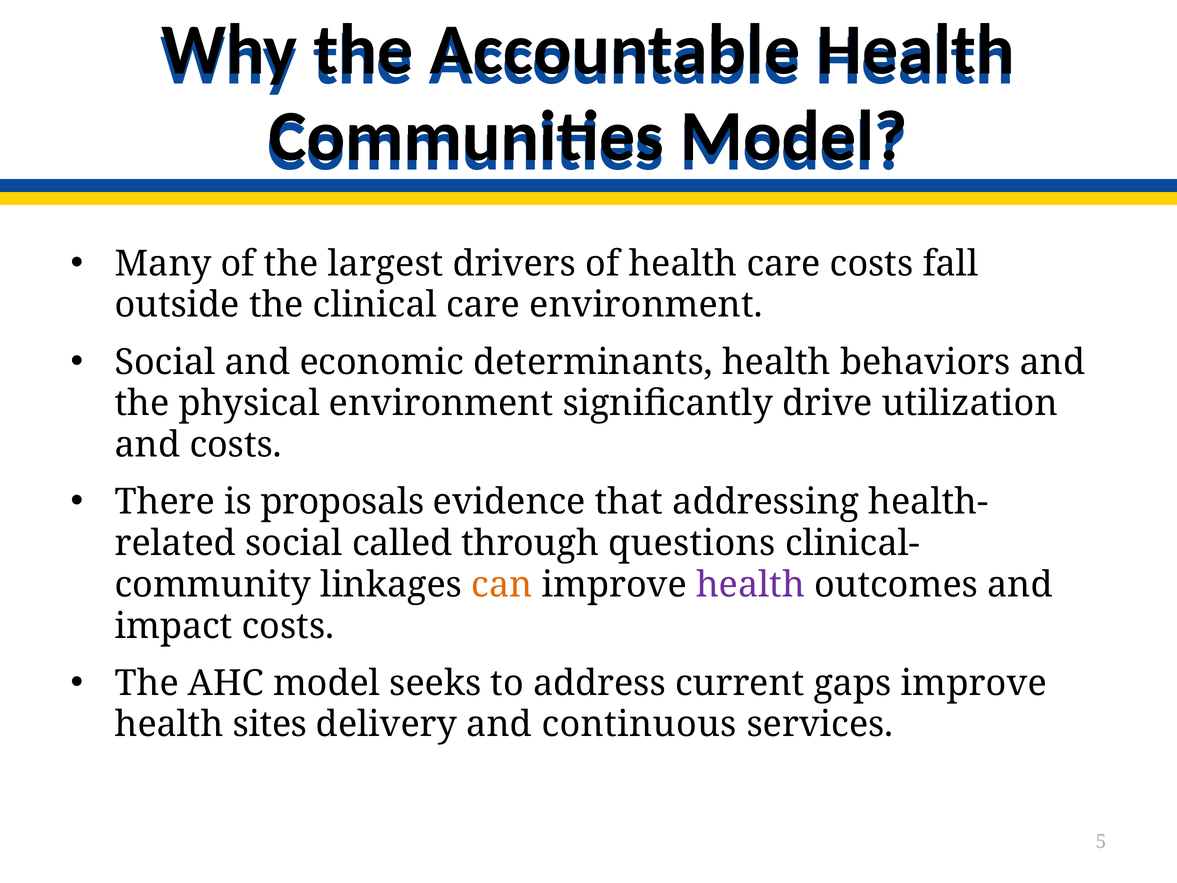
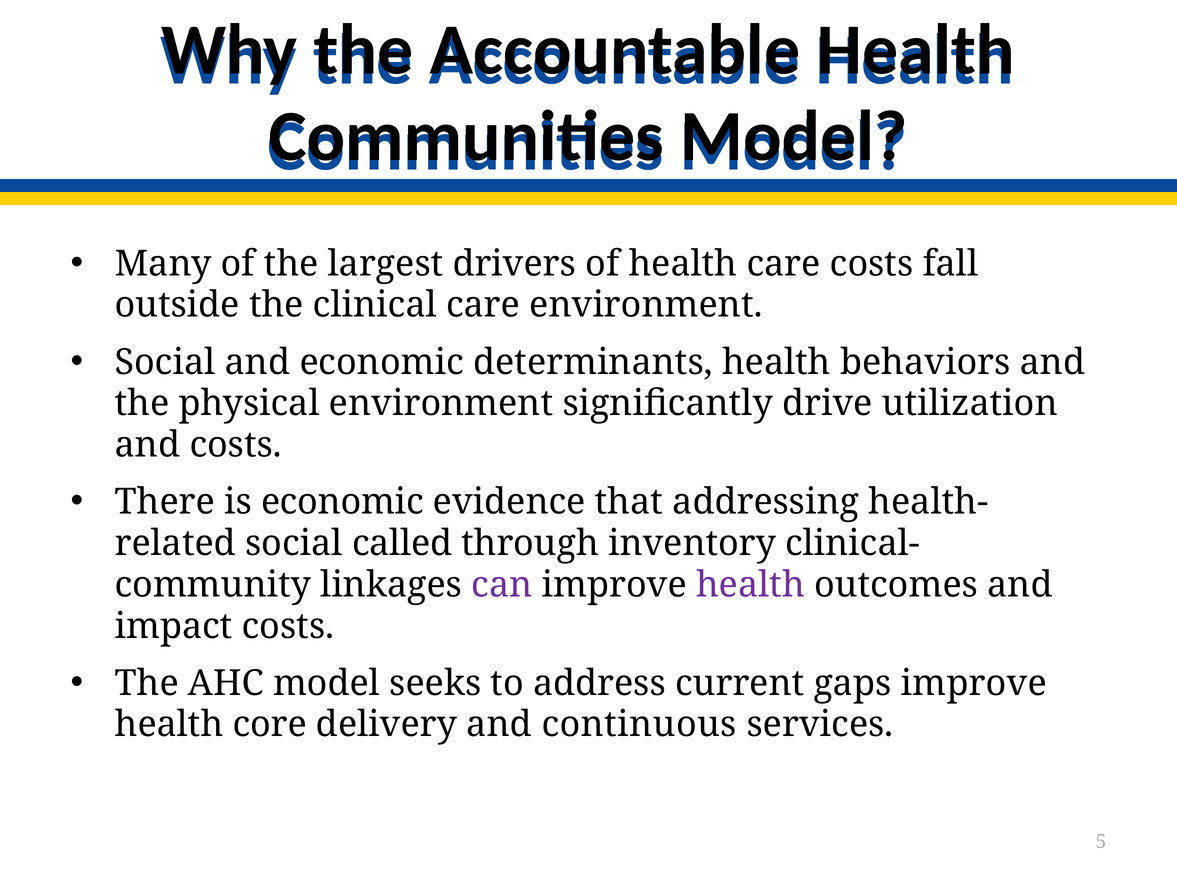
is proposals: proposals -> economic
questions: questions -> inventory
can colour: orange -> purple
sites: sites -> core
